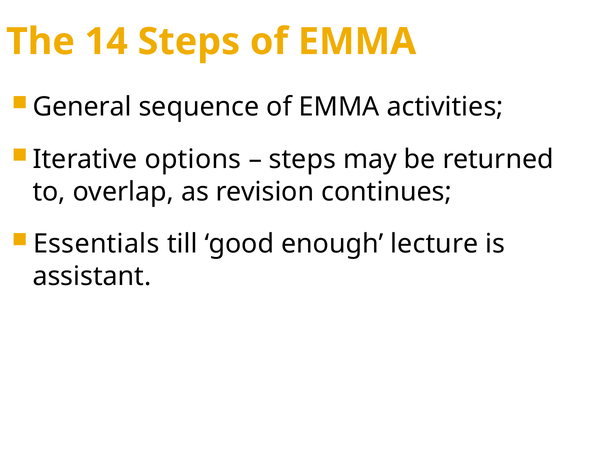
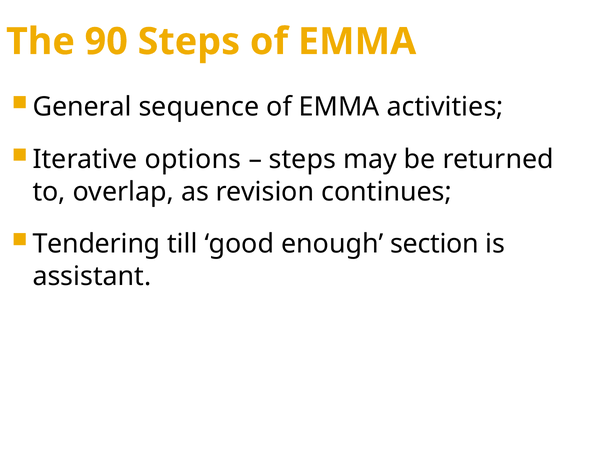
14: 14 -> 90
Essentials: Essentials -> Tendering
lecture: lecture -> section
